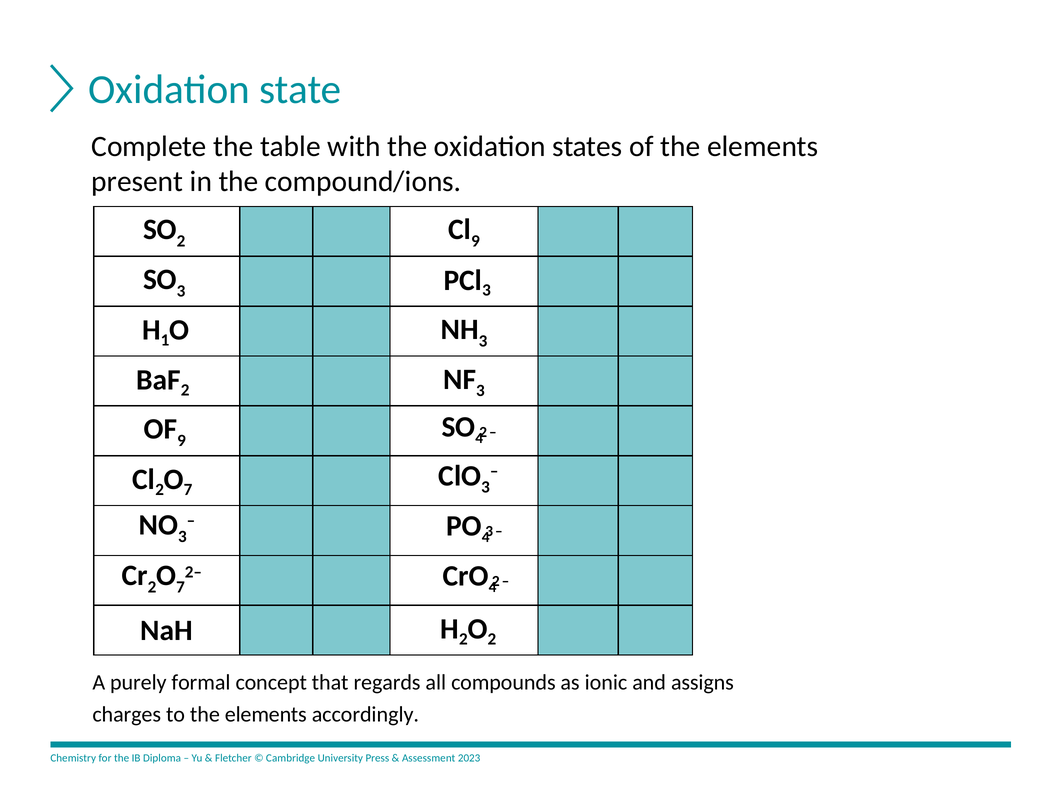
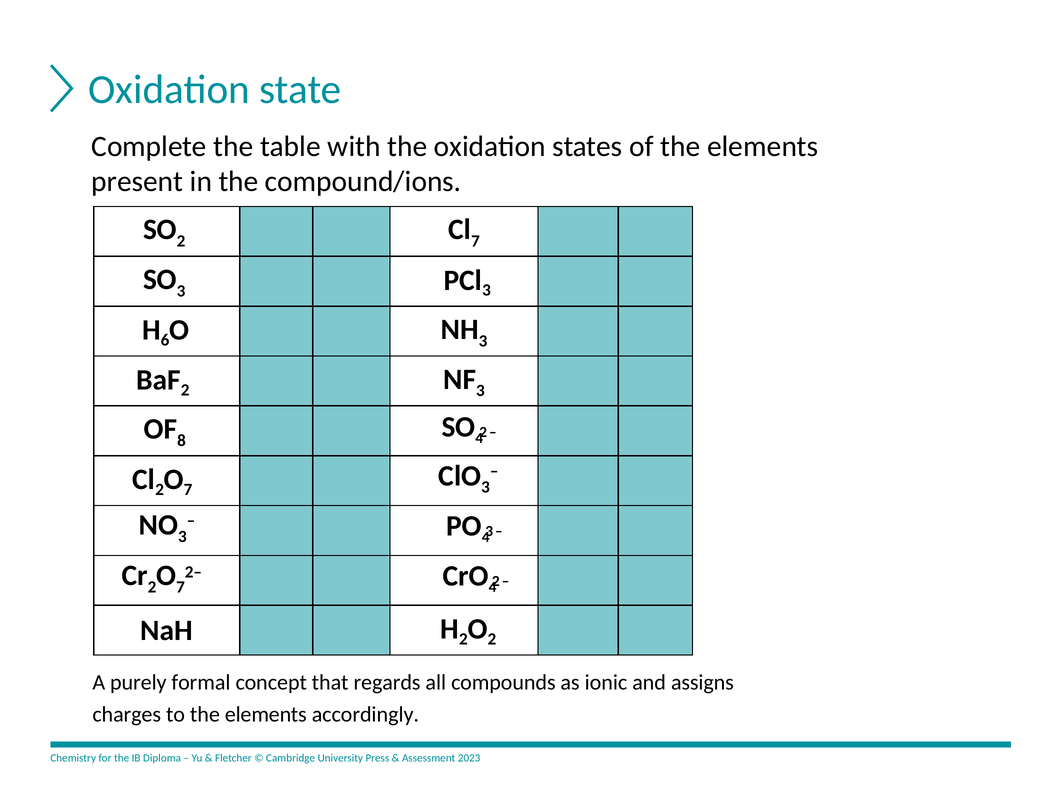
9 at (476, 241): 9 -> 7
1: 1 -> 6
OF 9: 9 -> 8
